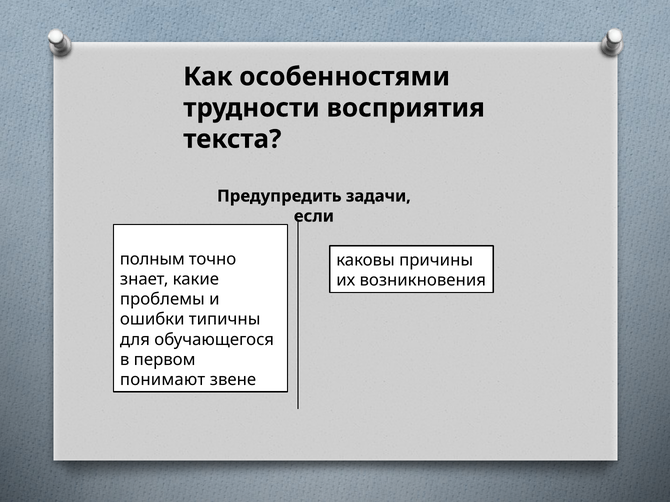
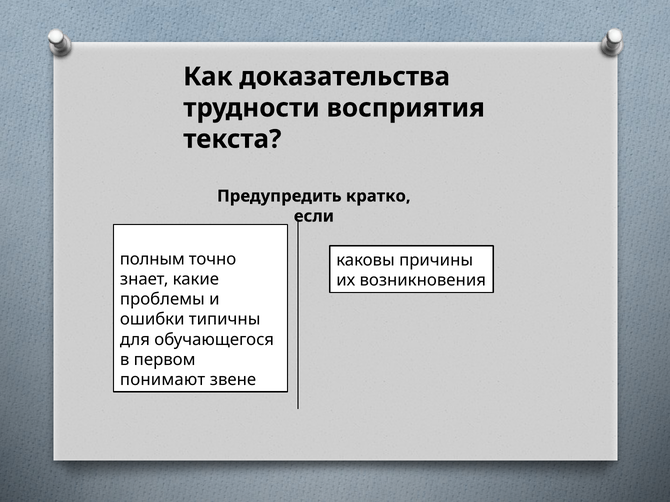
особенностями: особенностями -> доказательства
задачи: задачи -> кратко
